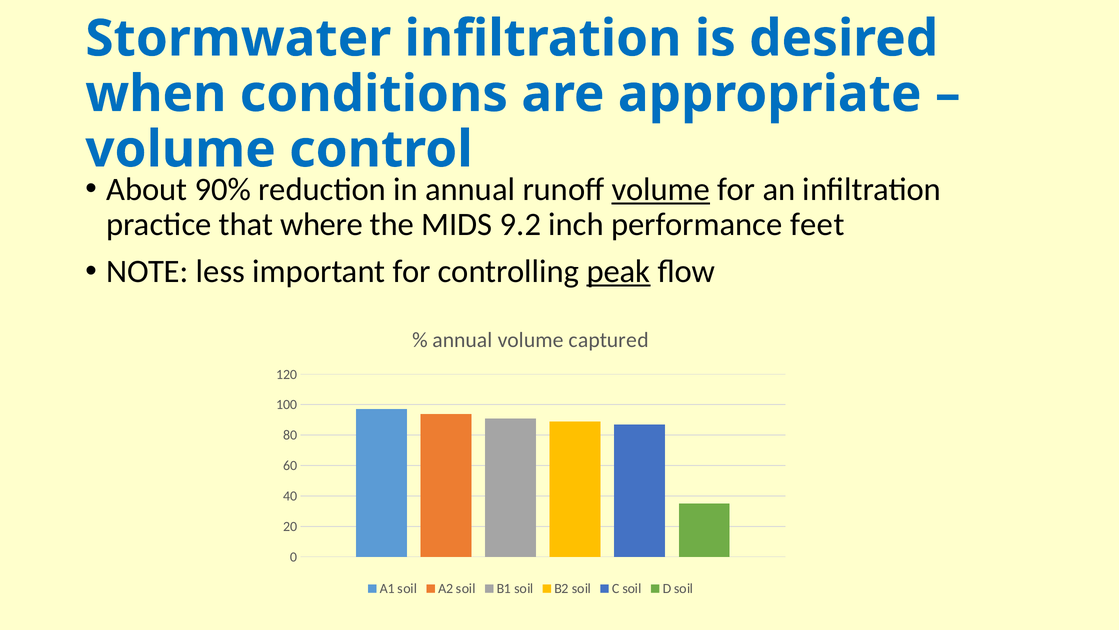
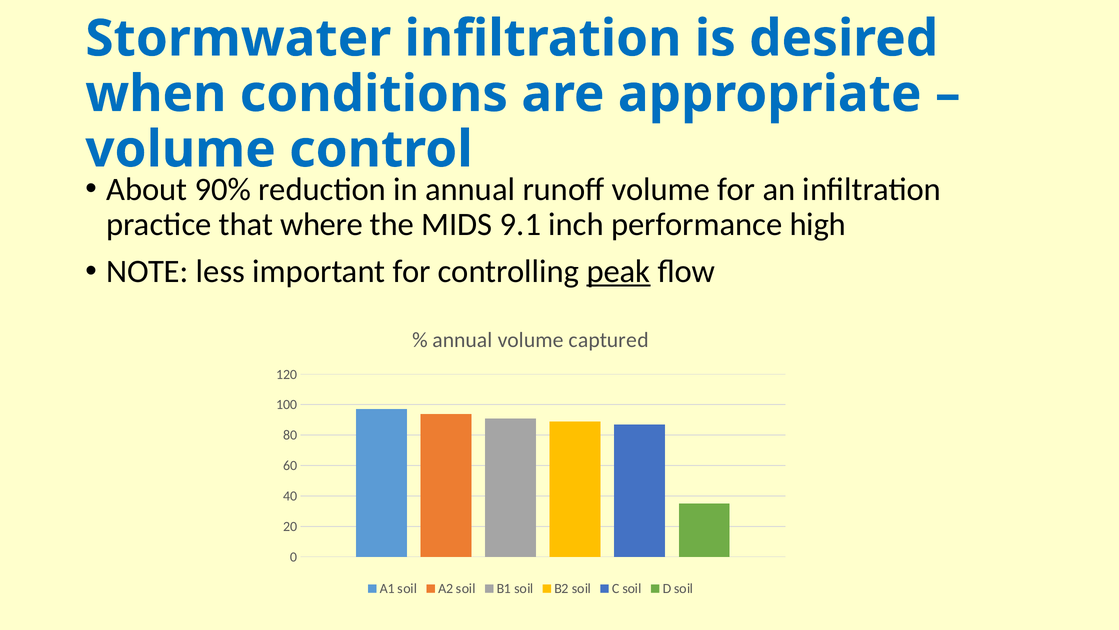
volume at (661, 189) underline: present -> none
9.2: 9.2 -> 9.1
feet: feet -> high
